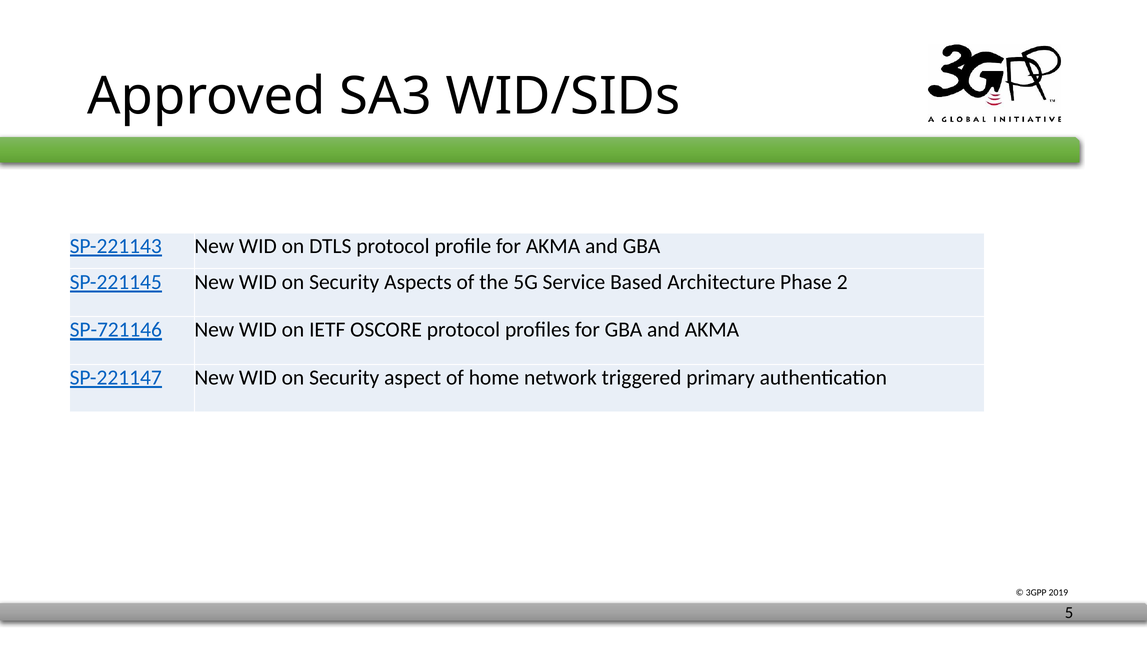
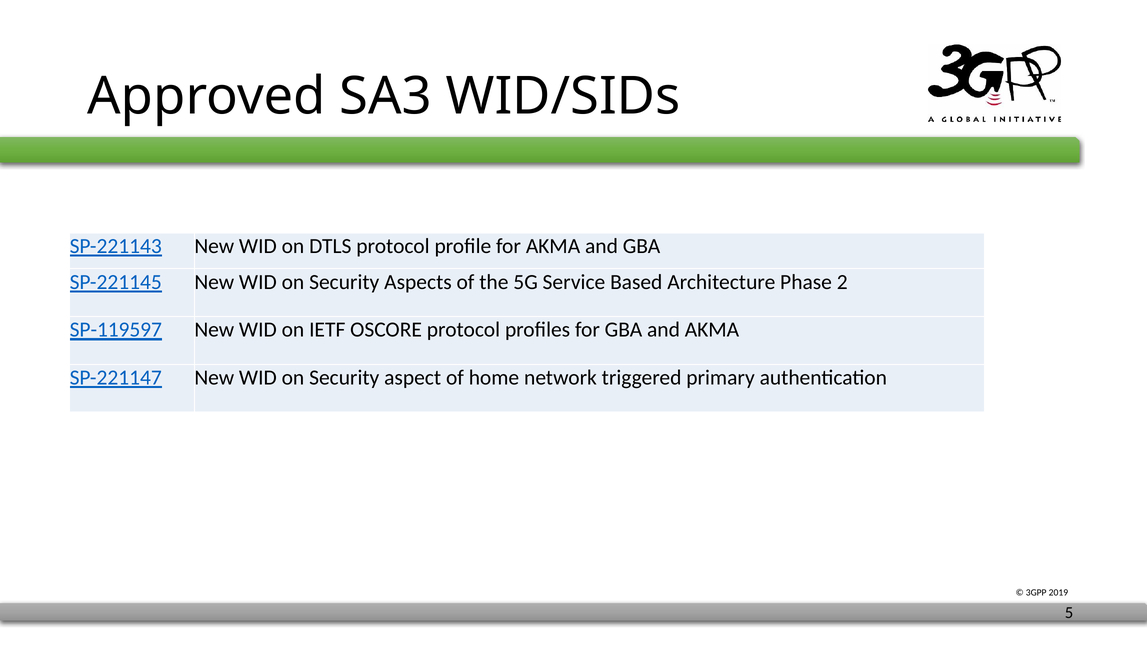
SP-721146: SP-721146 -> SP-119597
